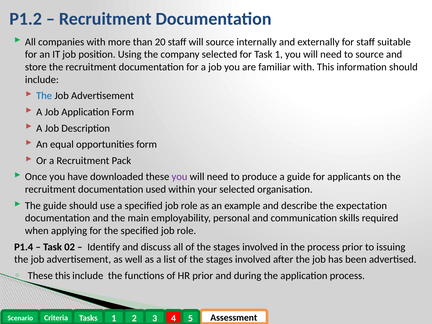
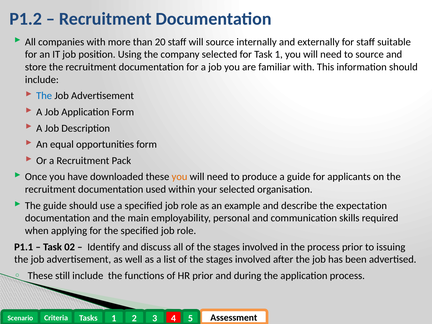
you at (179, 177) colour: purple -> orange
P1.4: P1.4 -> P1.1
These this: this -> still
